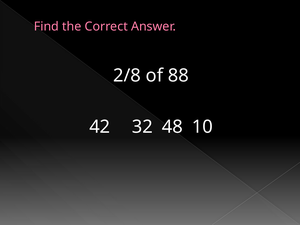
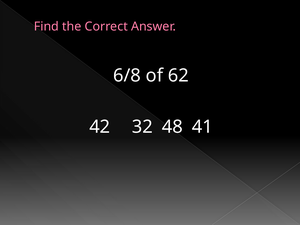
2/8: 2/8 -> 6/8
88: 88 -> 62
10: 10 -> 41
